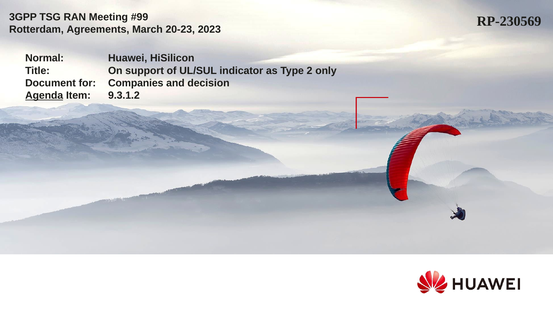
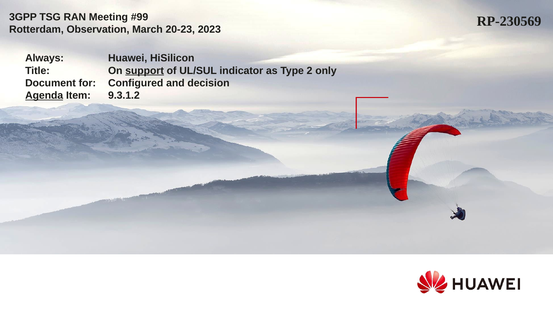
Agreements: Agreements -> Observation
Normal: Normal -> Always
support underline: none -> present
Companies: Companies -> Configured
